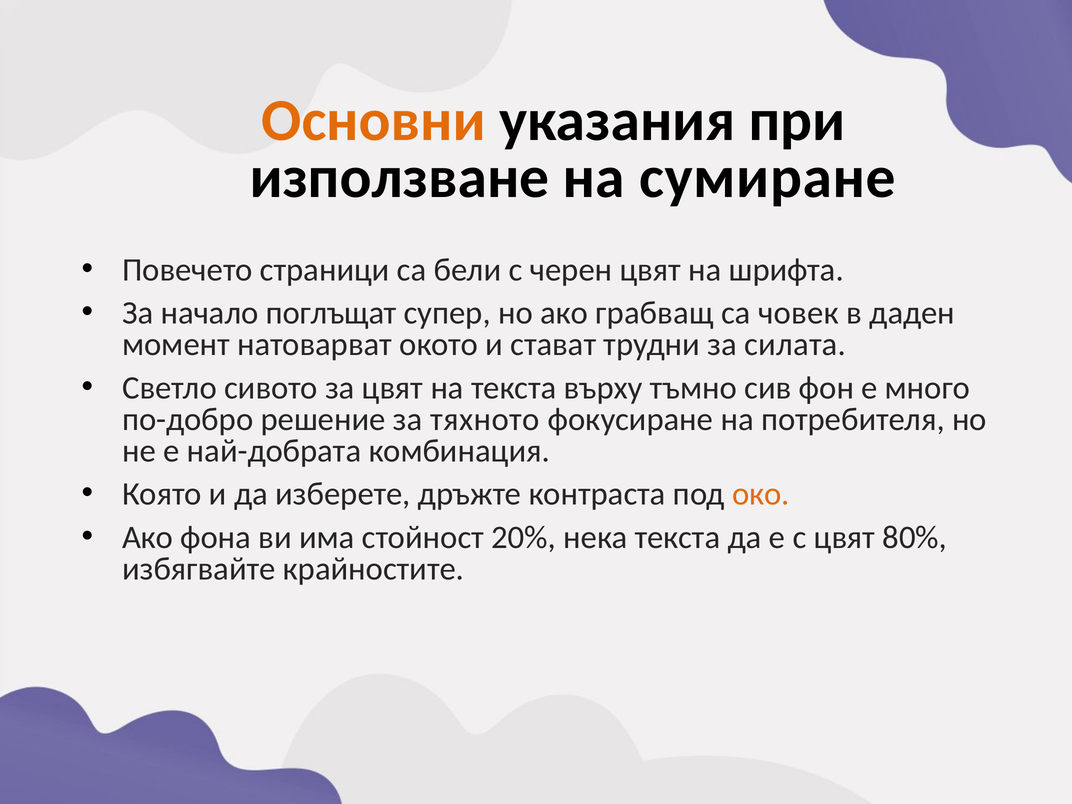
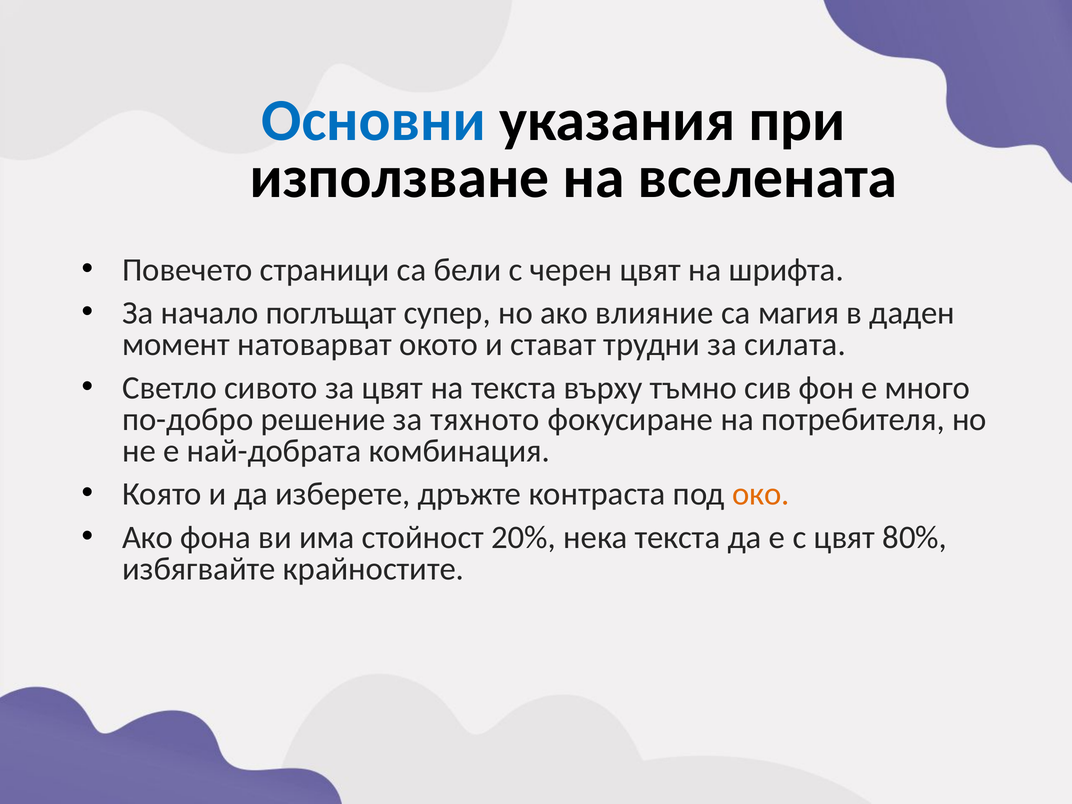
Основни colour: orange -> blue
сумиране: сумиране -> вселената
грабващ: грабващ -> влияние
човек: човек -> магия
